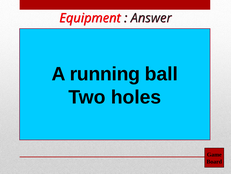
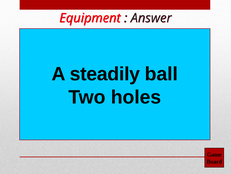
running: running -> steadily
